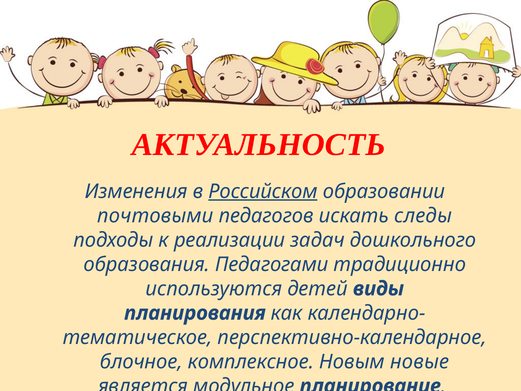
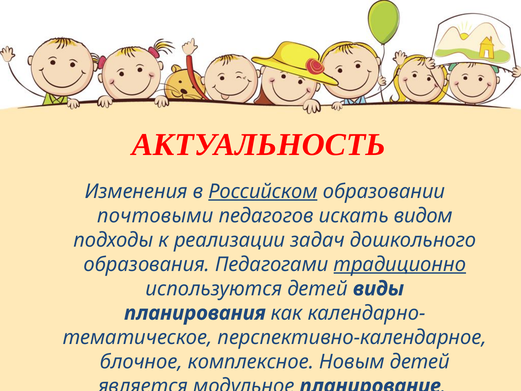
следы: следы -> видом
традиционно underline: none -> present
Новым новые: новые -> детей
